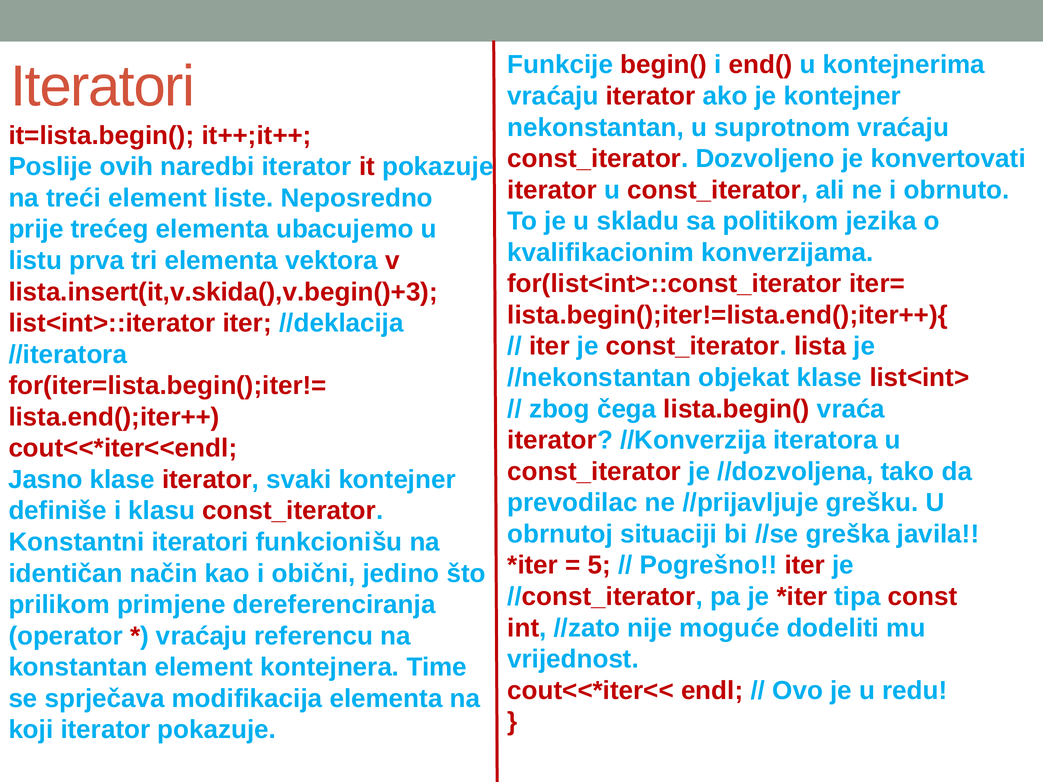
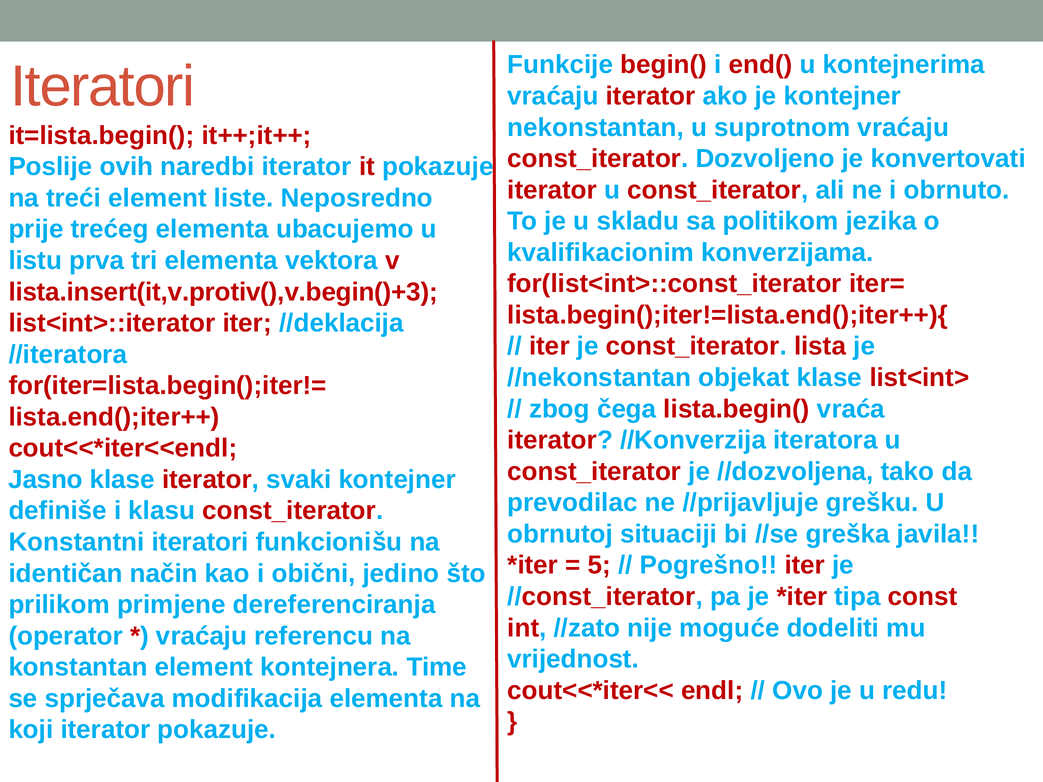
lista.insert(it,v.skida(),v.begin()+3: lista.insert(it,v.skida(),v.begin()+3 -> lista.insert(it,v.protiv(),v.begin()+3
